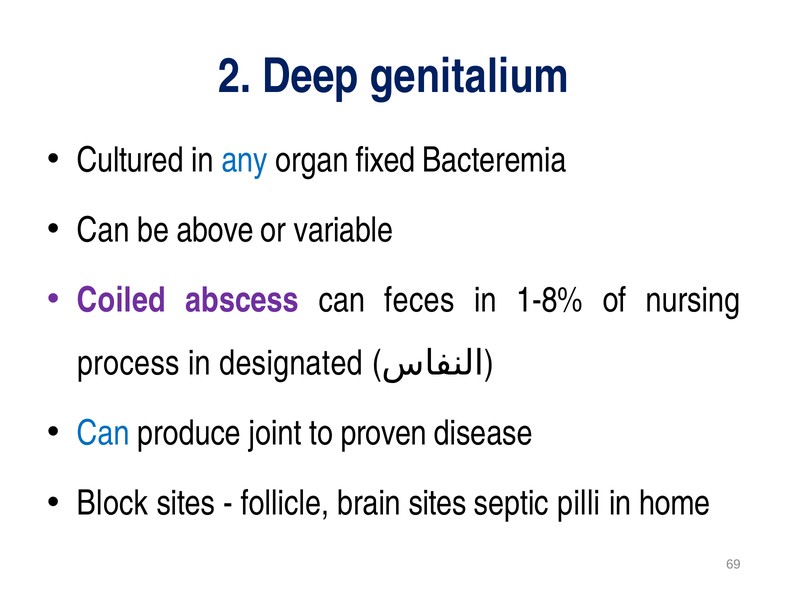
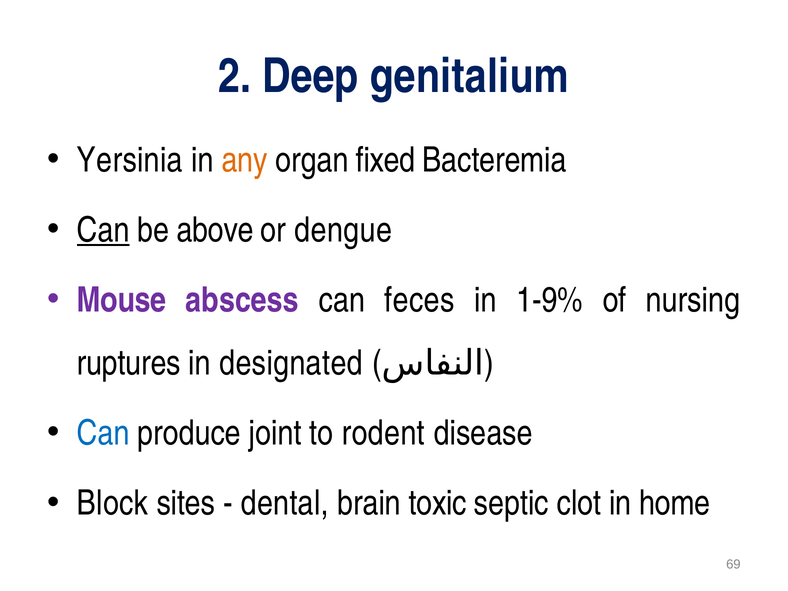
Cultured: Cultured -> Yersinia
any colour: blue -> orange
Can at (103, 230) underline: none -> present
variable: variable -> dengue
Coiled: Coiled -> Mouse
1-8%: 1-8% -> 1-9%
process: process -> ruptures
proven: proven -> rodent
follicle: follicle -> dental
brain sites: sites -> toxic
pilli: pilli -> clot
